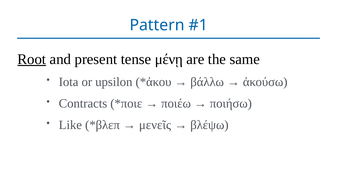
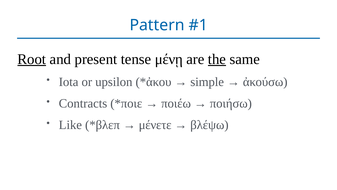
the underline: none -> present
βάλλω: βάλλω -> simple
μενεῖς: μενεῖς -> μένετε
